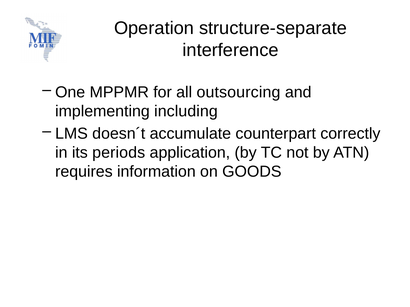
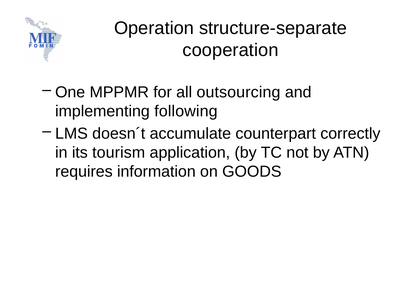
interference: interference -> cooperation
including: including -> following
periods: periods -> tourism
